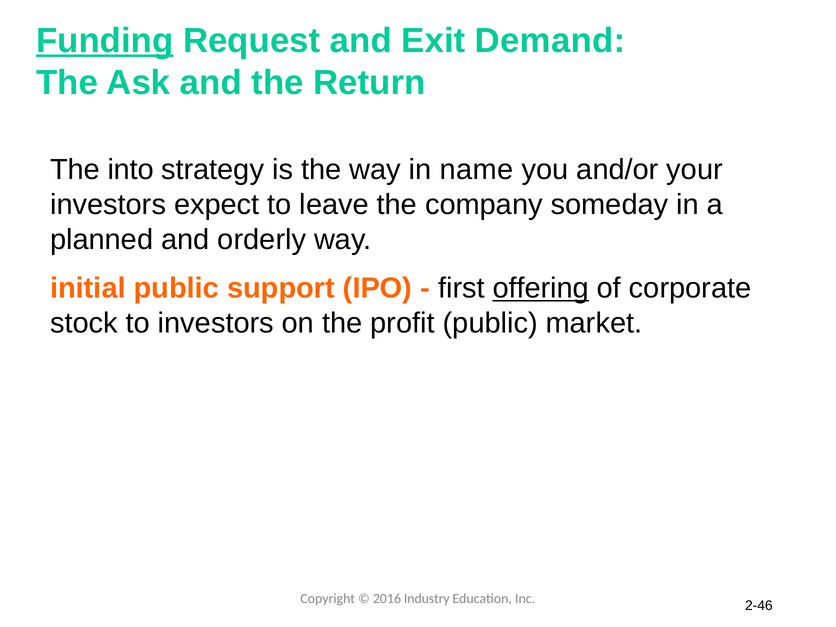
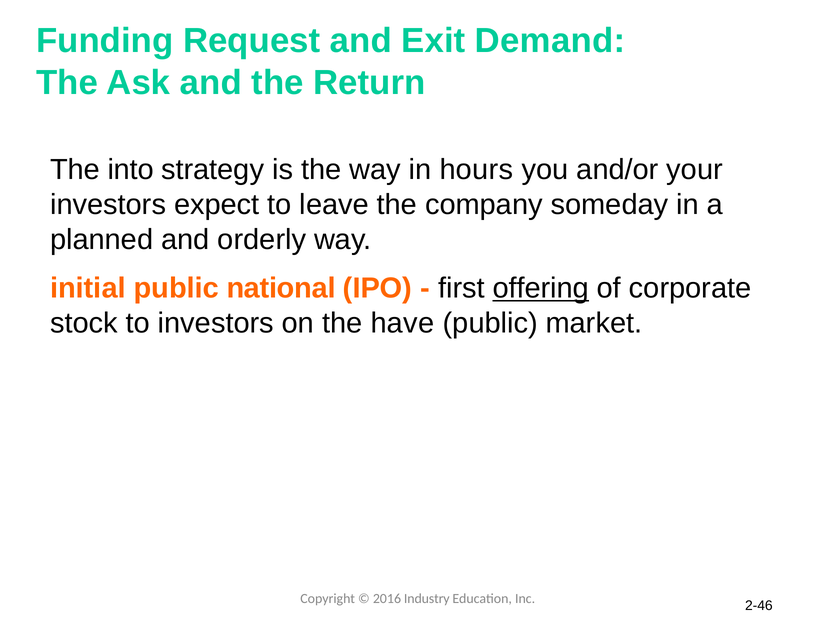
Funding underline: present -> none
name: name -> hours
support: support -> national
profit: profit -> have
